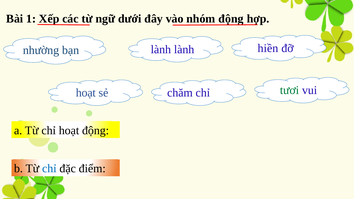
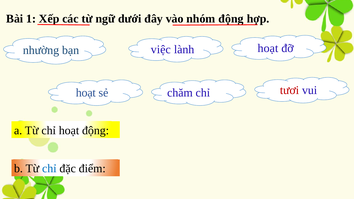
bạn lành: lành -> việc
lành hiền: hiền -> hoạt
tươi colour: green -> red
